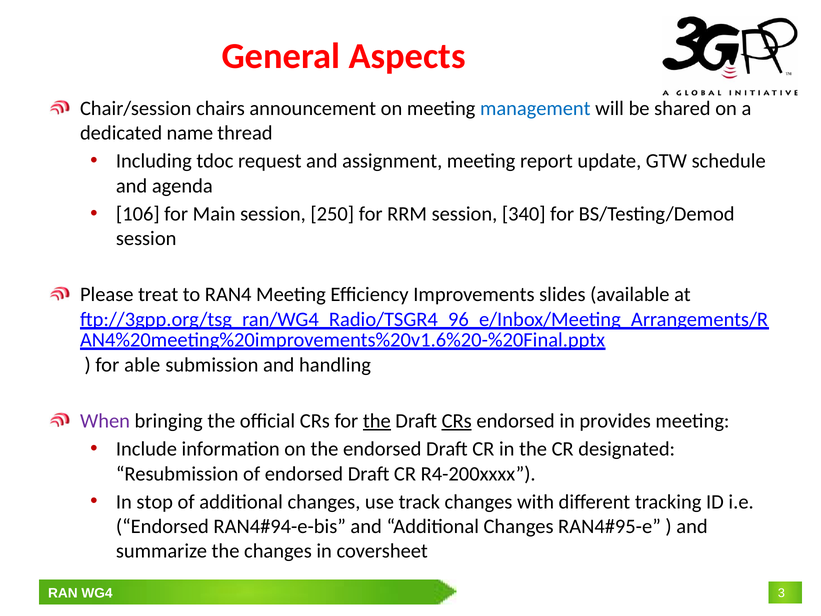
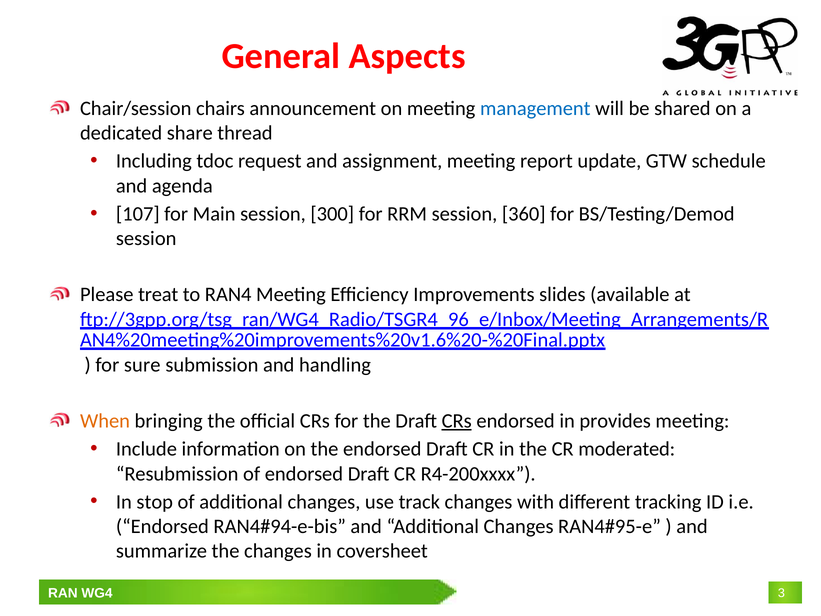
name: name -> share
106: 106 -> 107
250: 250 -> 300
340: 340 -> 360
able: able -> sure
When colour: purple -> orange
the at (377, 421) underline: present -> none
designated: designated -> moderated
